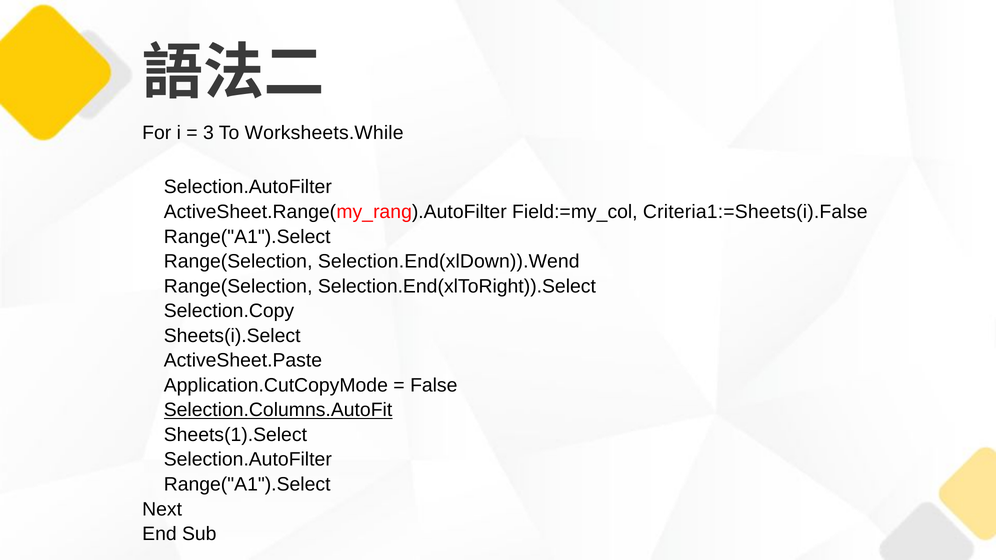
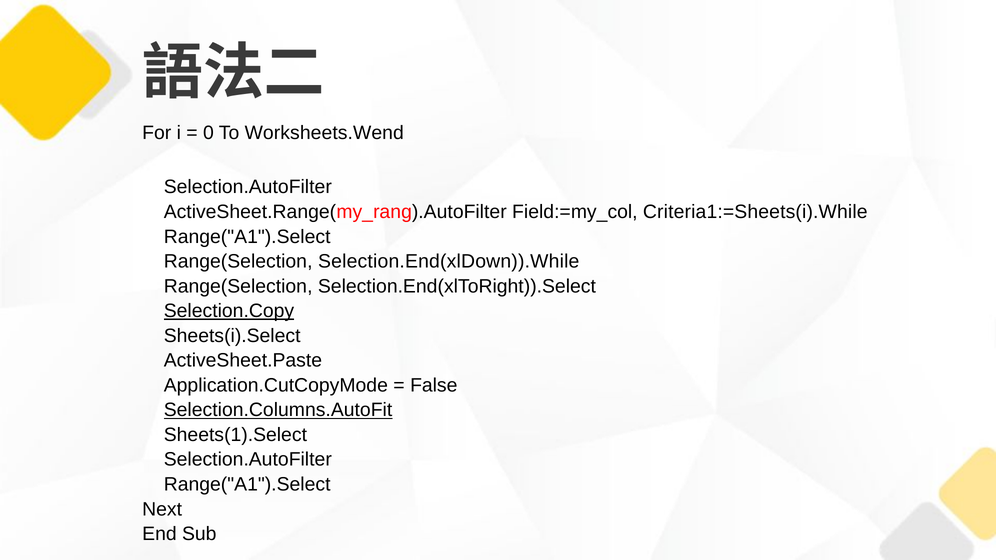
3: 3 -> 0
Worksheets.While: Worksheets.While -> Worksheets.Wend
Criteria1:=Sheets(i).False: Criteria1:=Sheets(i).False -> Criteria1:=Sheets(i).While
Selection.End(xlDown)).Wend: Selection.End(xlDown)).Wend -> Selection.End(xlDown)).While
Selection.Copy underline: none -> present
